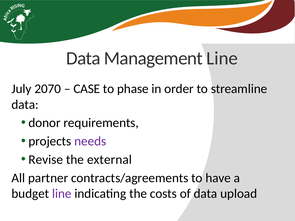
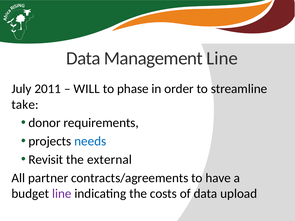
2070: 2070 -> 2011
CASE: CASE -> WILL
data at (25, 105): data -> take
needs colour: purple -> blue
Revise: Revise -> Revisit
